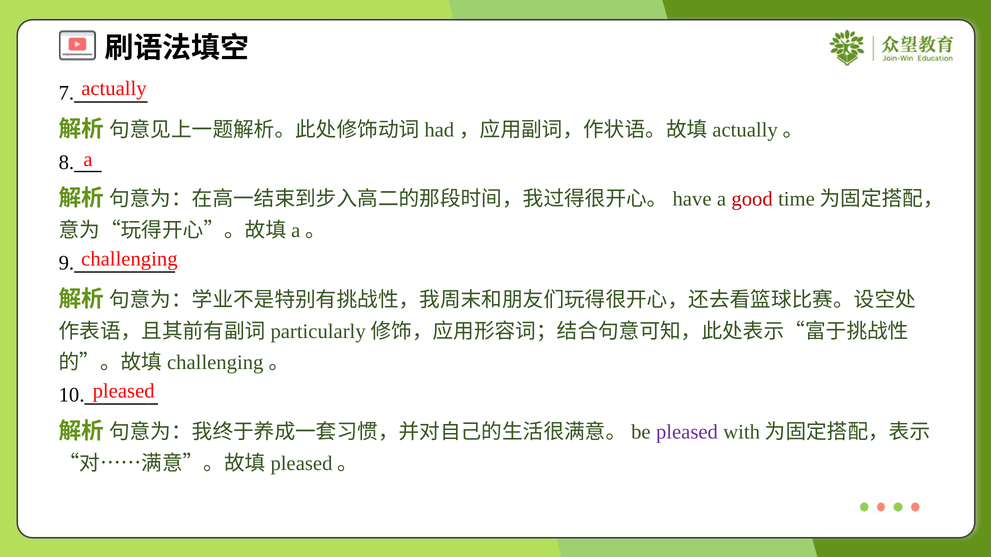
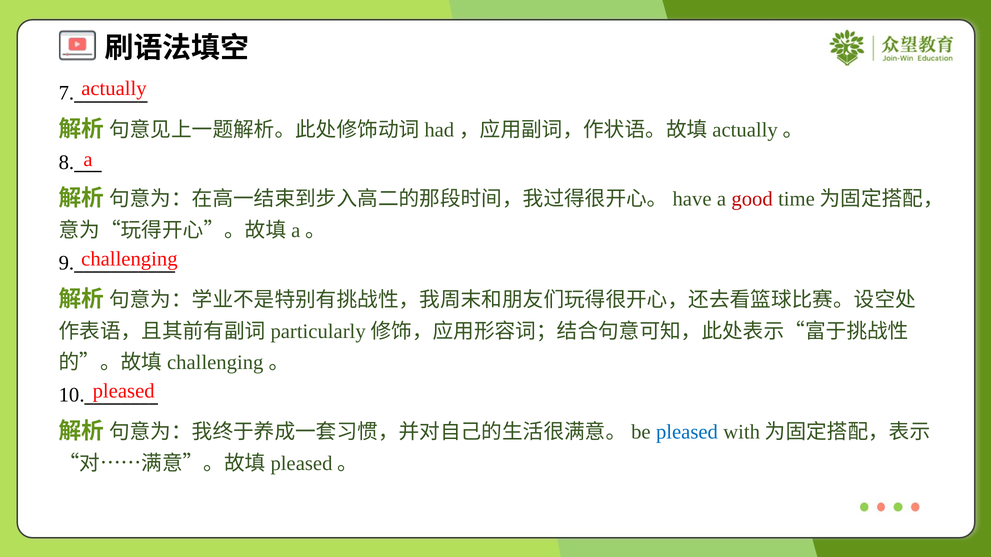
pleased at (687, 432) colour: purple -> blue
